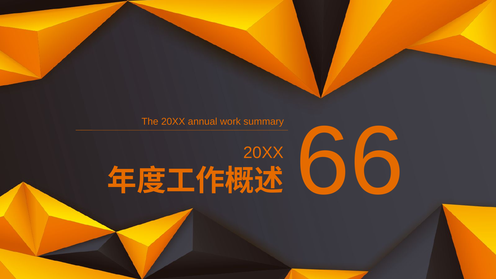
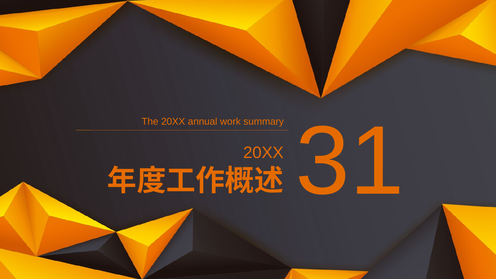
66: 66 -> 31
